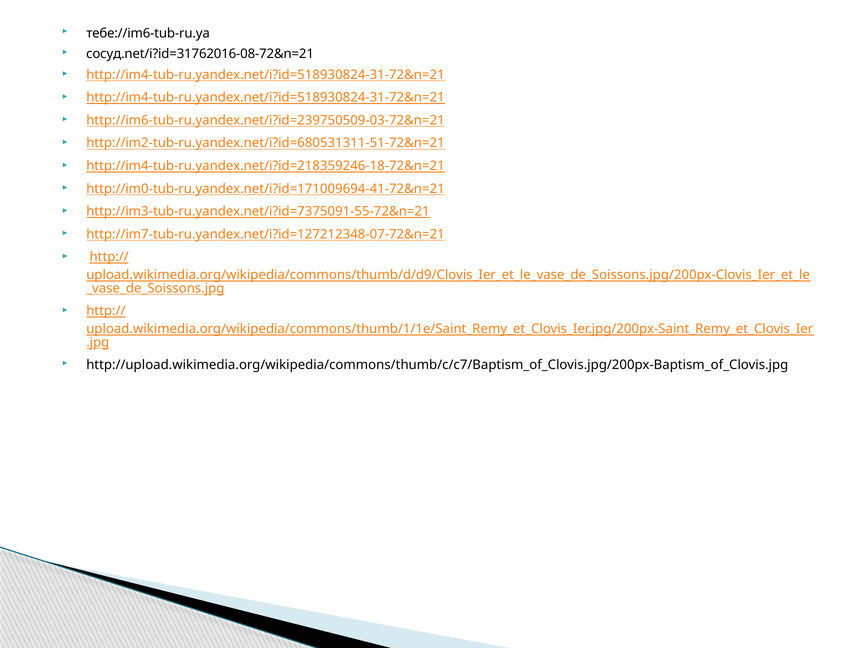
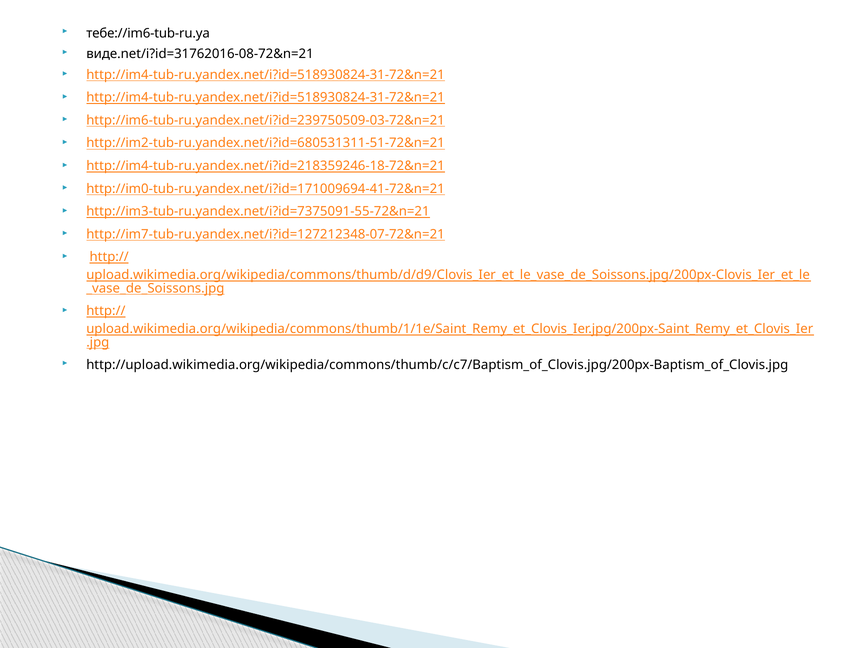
сосуд.net/i?id=31762016-08-72&n=21: сосуд.net/i?id=31762016-08-72&n=21 -> виде.net/i?id=31762016-08-72&n=21
